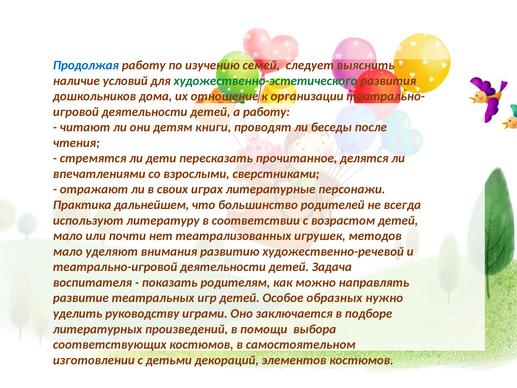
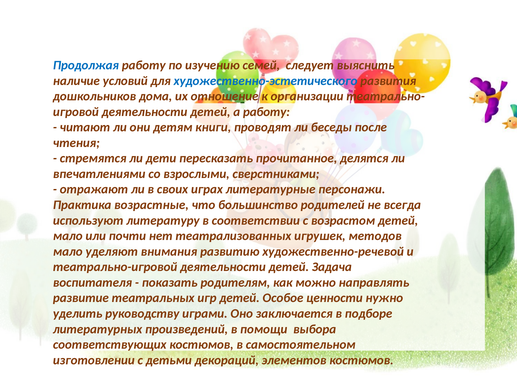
художественно-эстетического colour: green -> blue
дальнейшем: дальнейшем -> возрастные
образных: образных -> ценности
